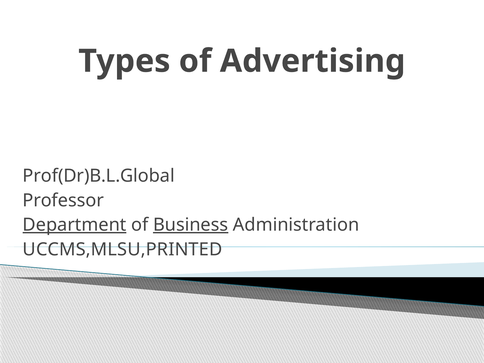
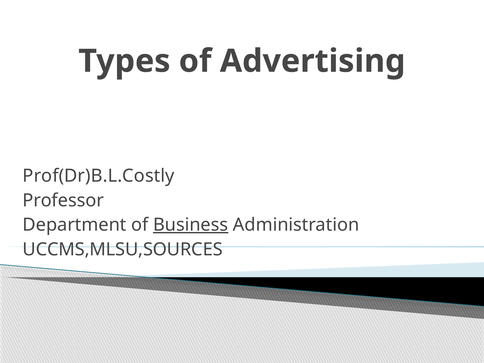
Prof(Dr)B.L.Global: Prof(Dr)B.L.Global -> Prof(Dr)B.L.Costly
Department underline: present -> none
UCCMS,MLSU,PRINTED: UCCMS,MLSU,PRINTED -> UCCMS,MLSU,SOURCES
